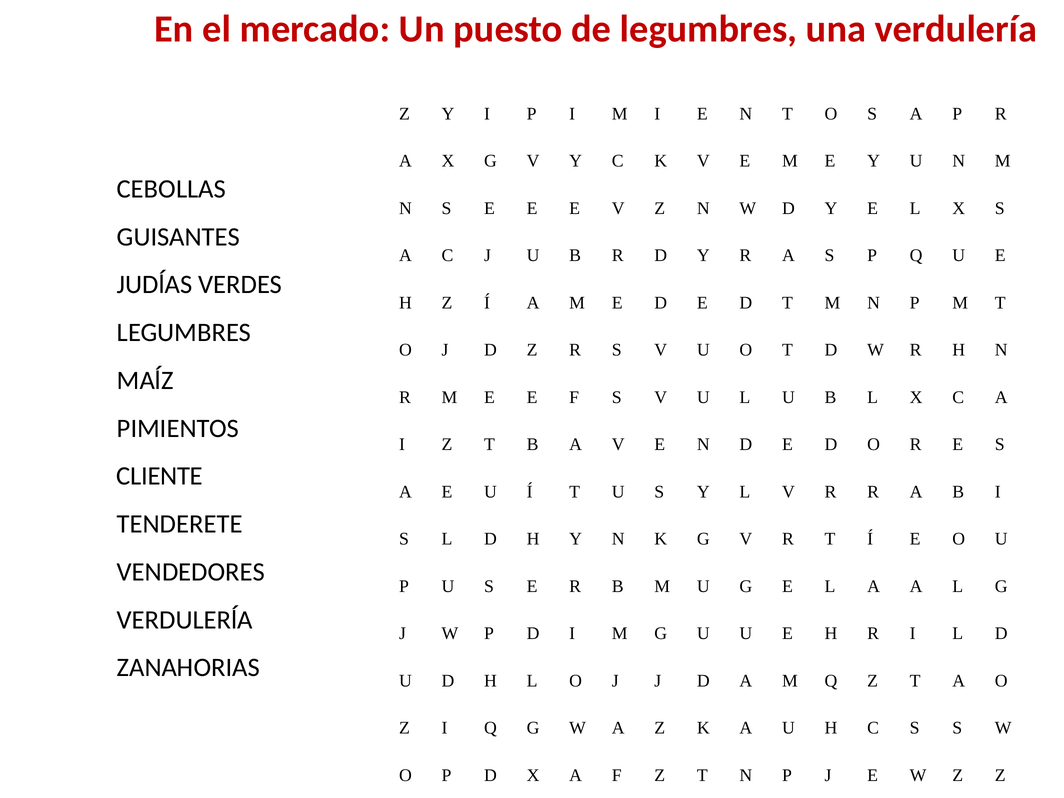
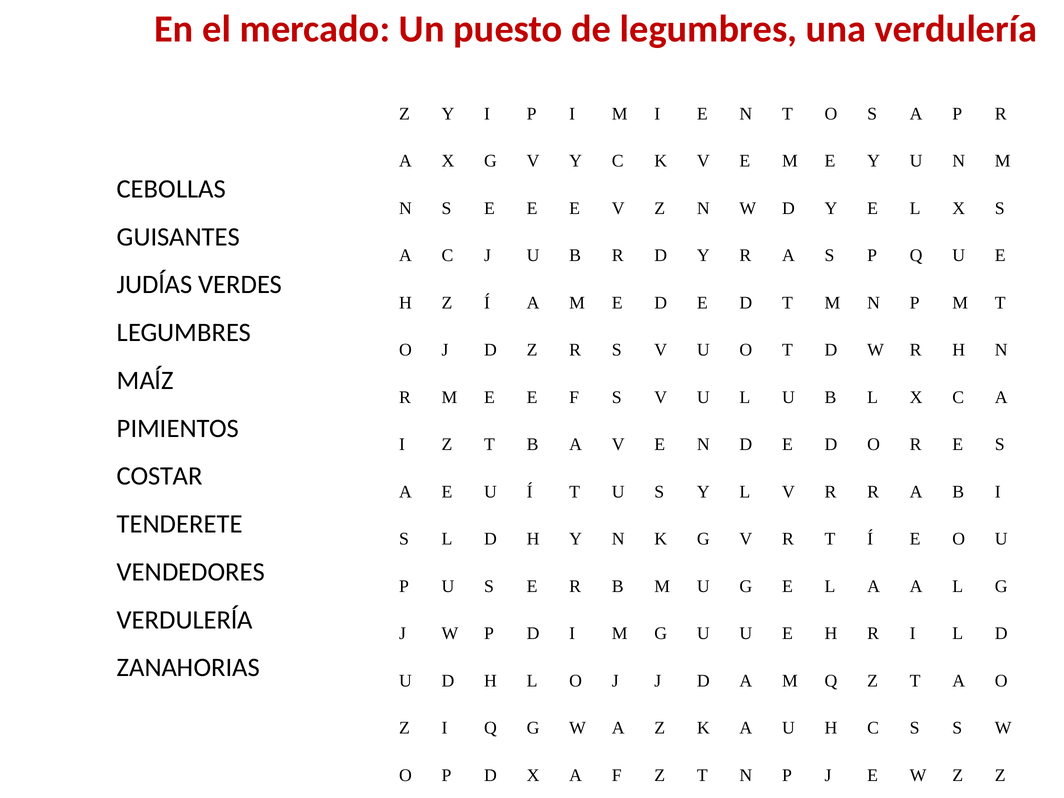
CLIENTE: CLIENTE -> COSTAR
